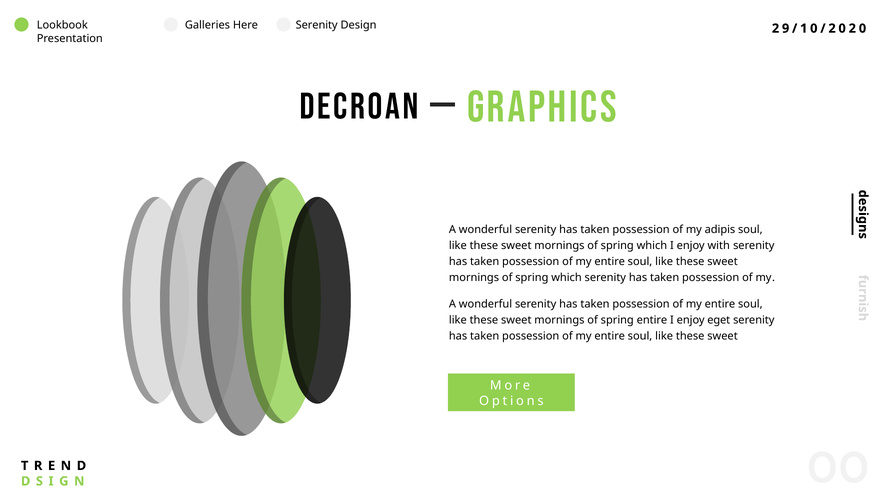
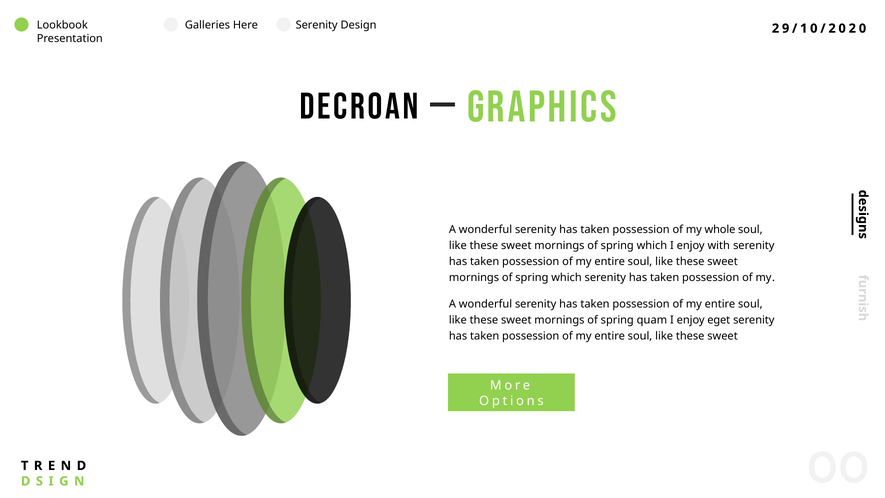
adipis: adipis -> whole
spring entire: entire -> quam
